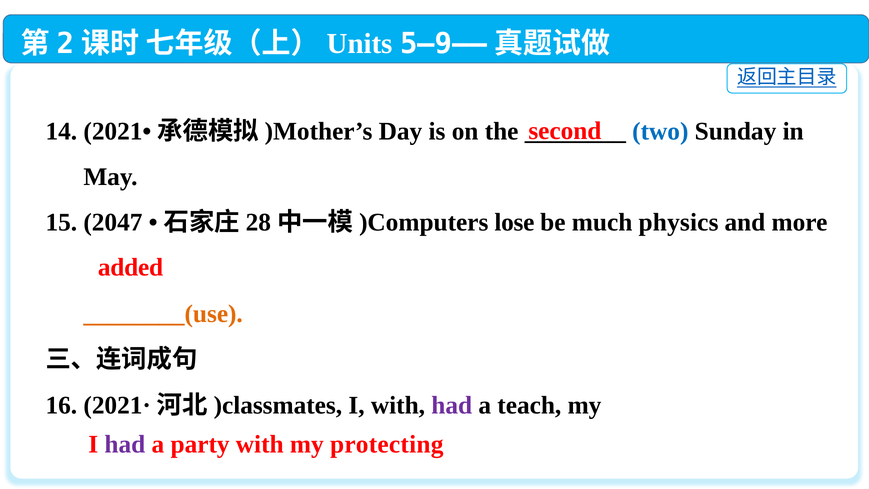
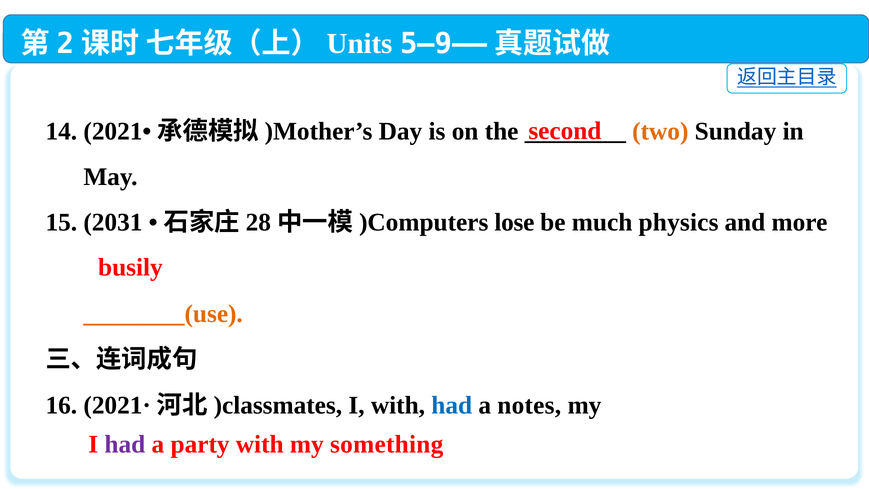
two colour: blue -> orange
2047: 2047 -> 2031
added: added -> busily
had at (452, 405) colour: purple -> blue
teach: teach -> notes
protecting: protecting -> something
